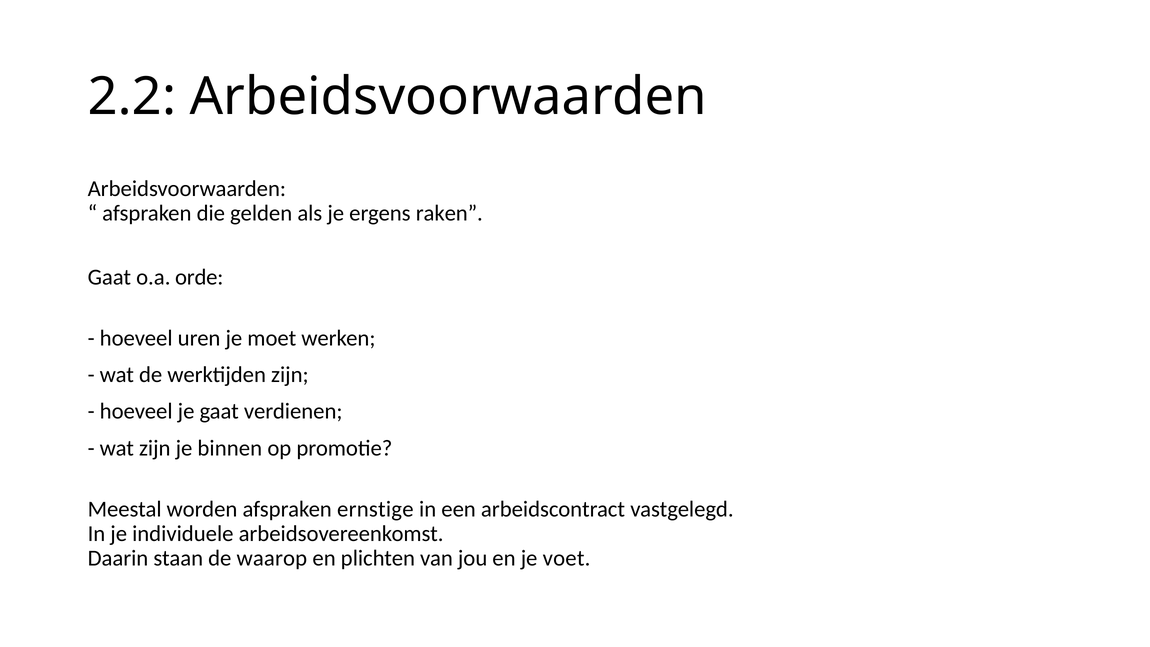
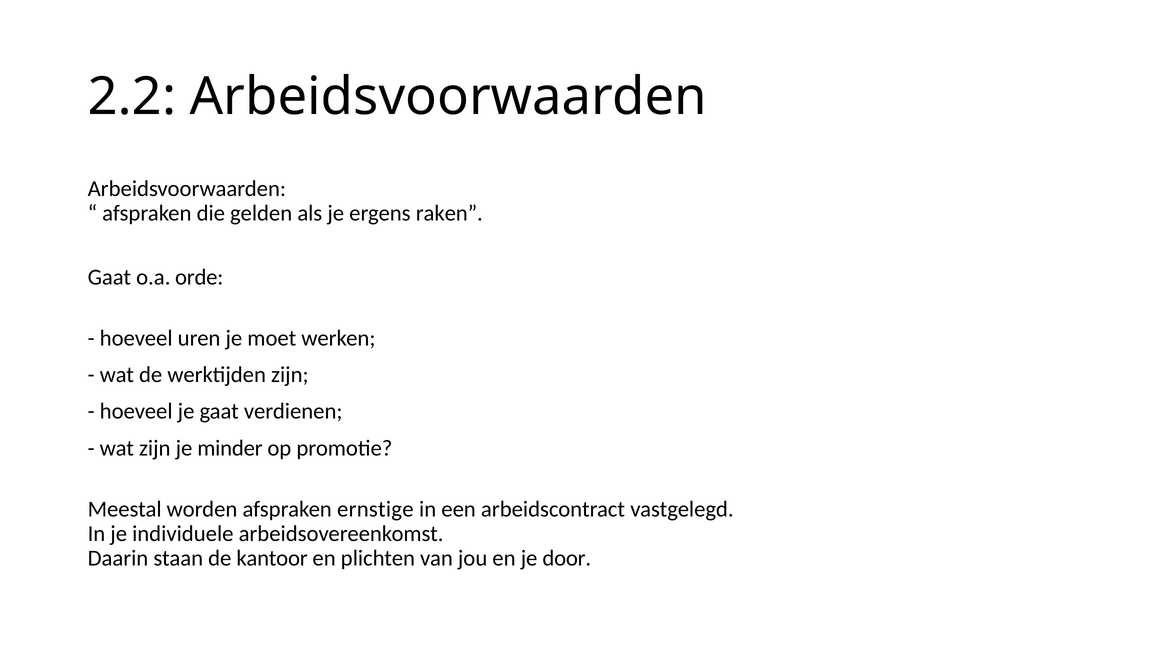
binnen: binnen -> minder
waarop: waarop -> kantoor
voet: voet -> door
